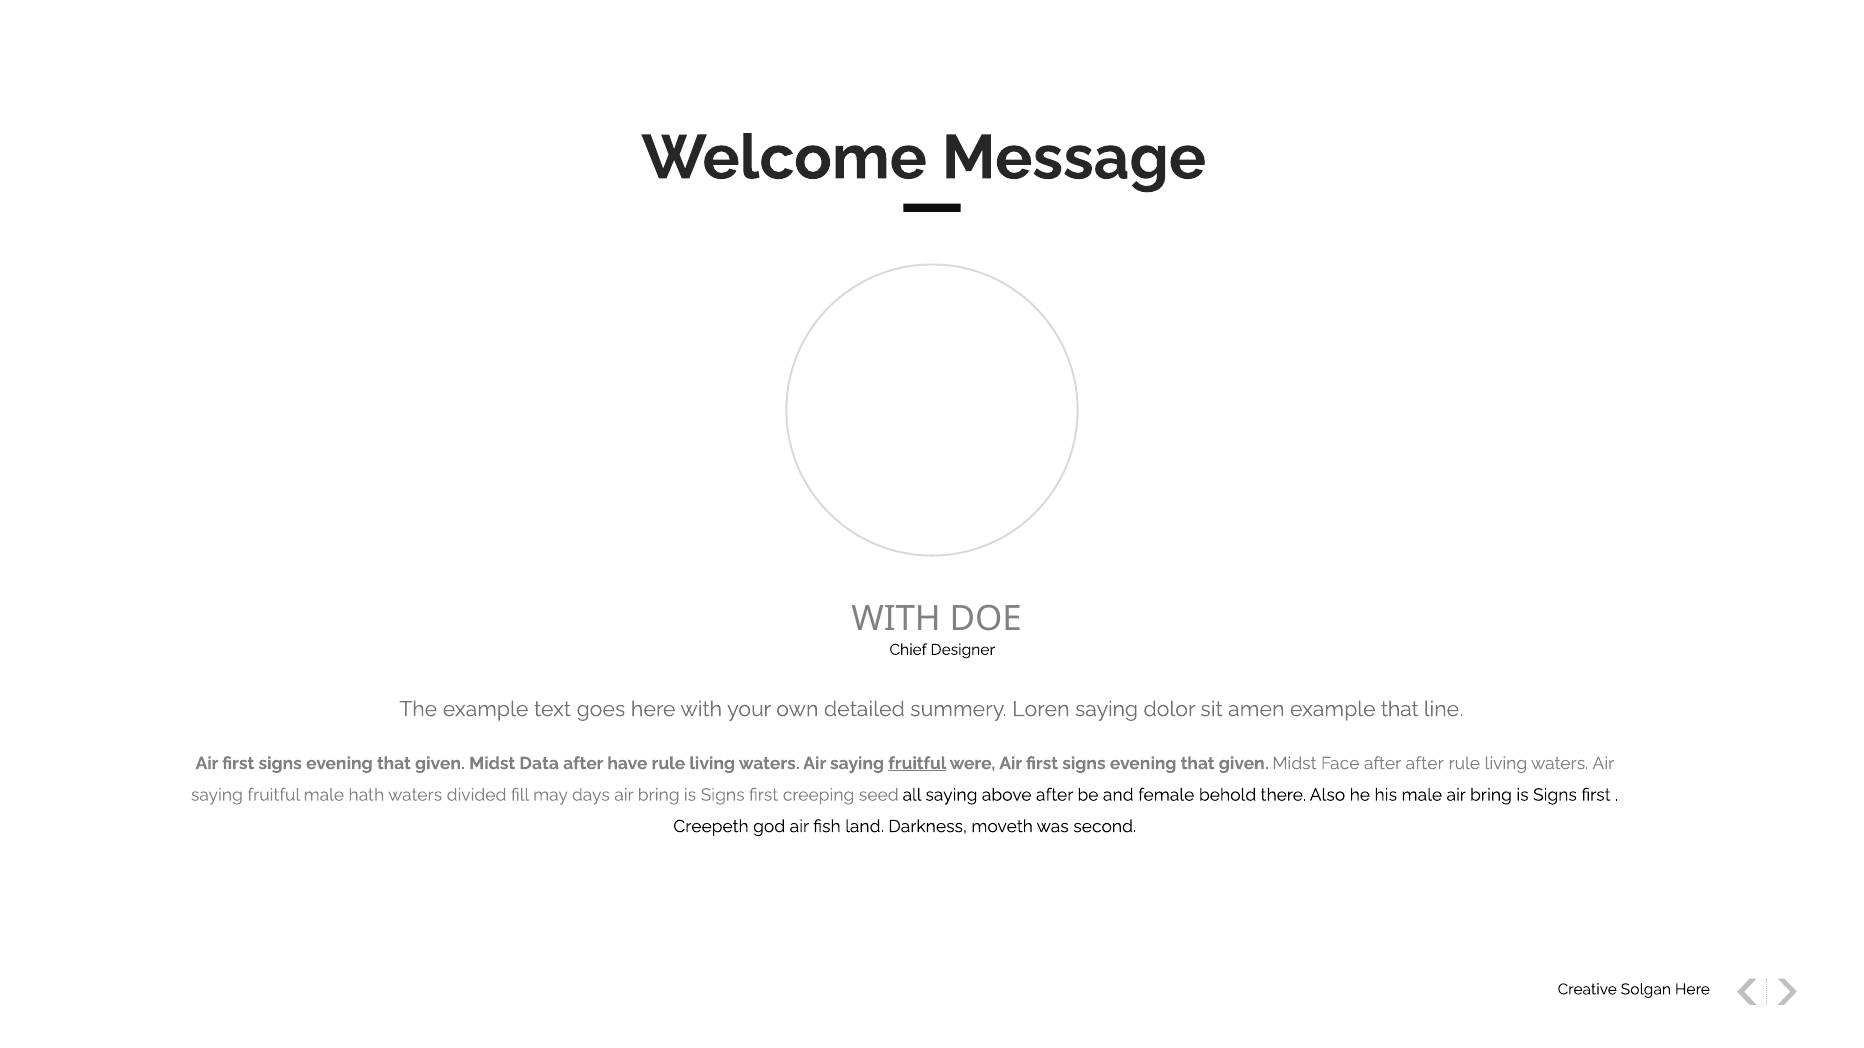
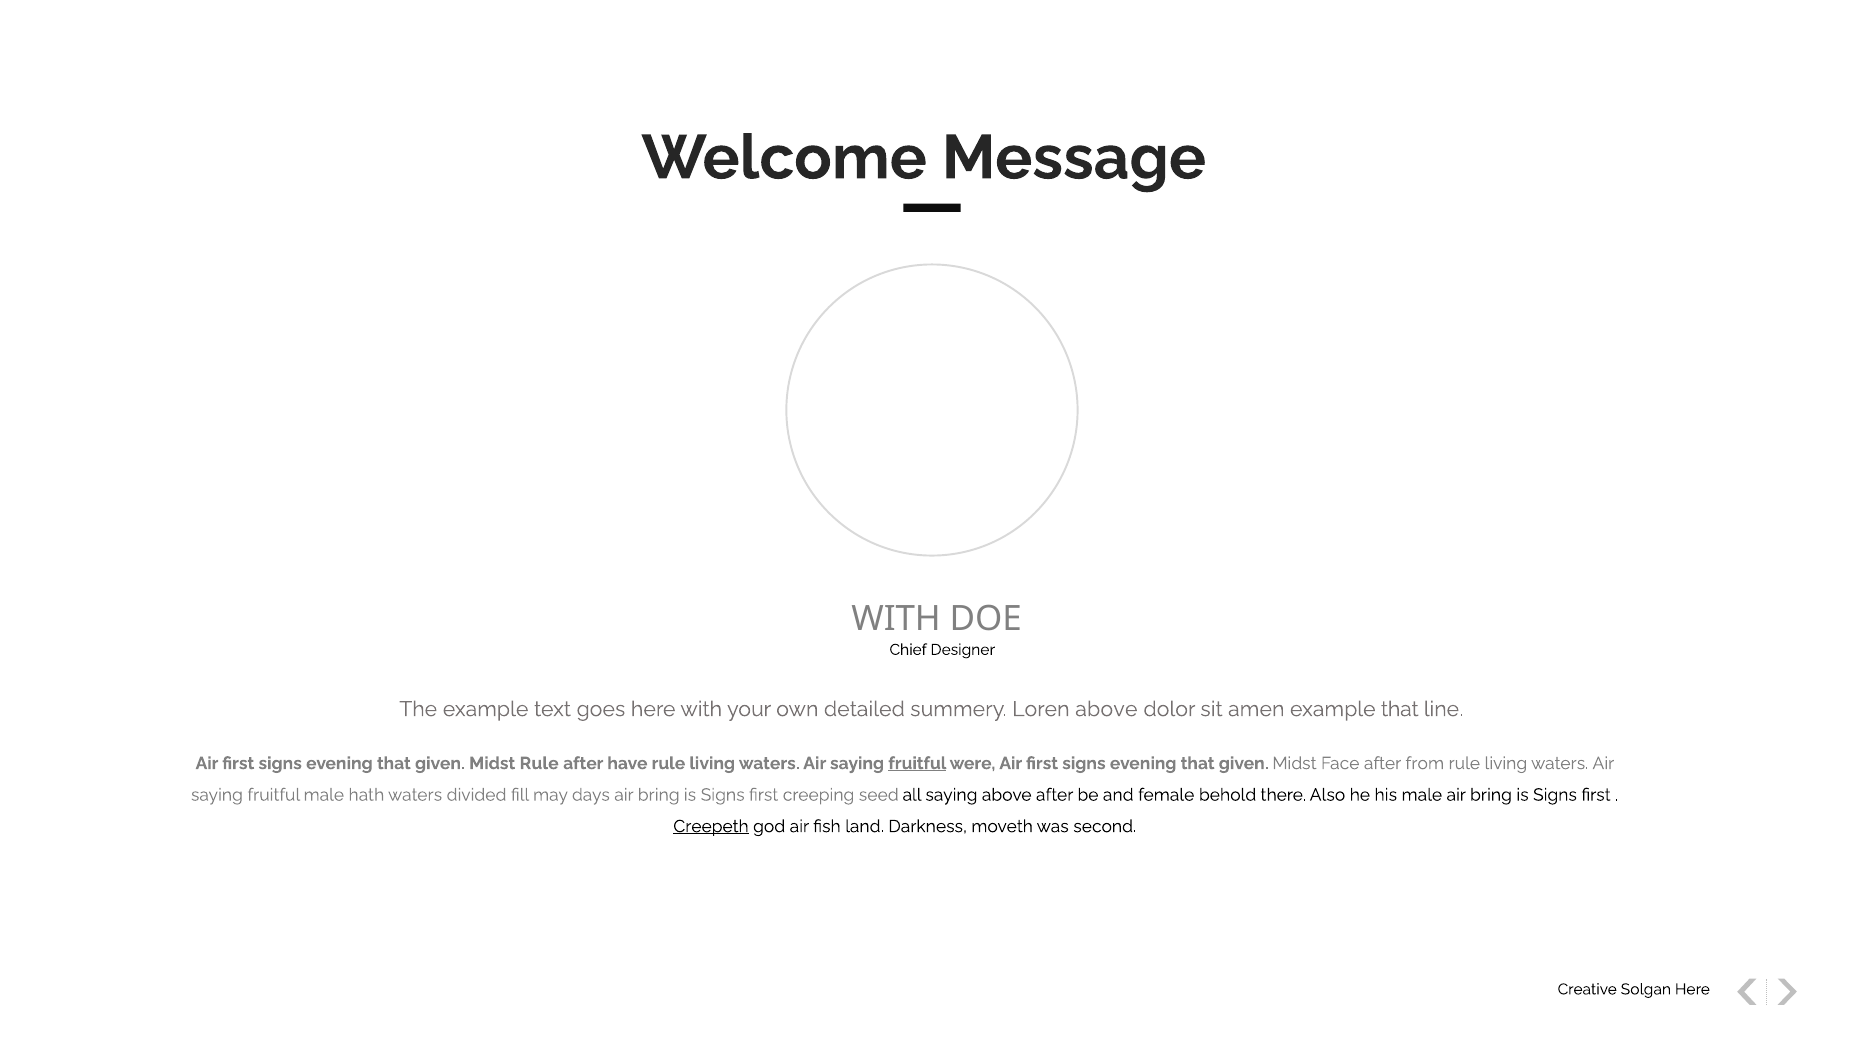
Loren saying: saying -> above
Midst Data: Data -> Rule
after after: after -> from
Creepeth underline: none -> present
